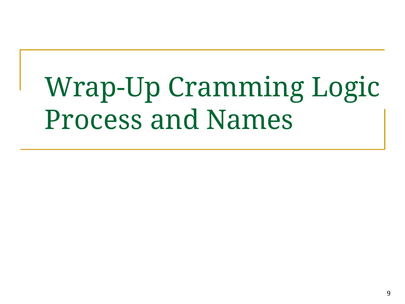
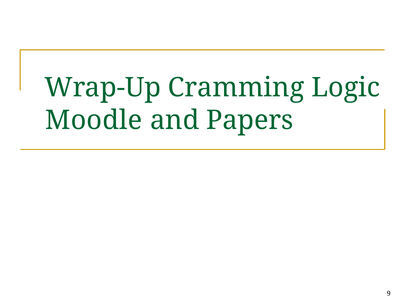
Process: Process -> Moodle
Names: Names -> Papers
